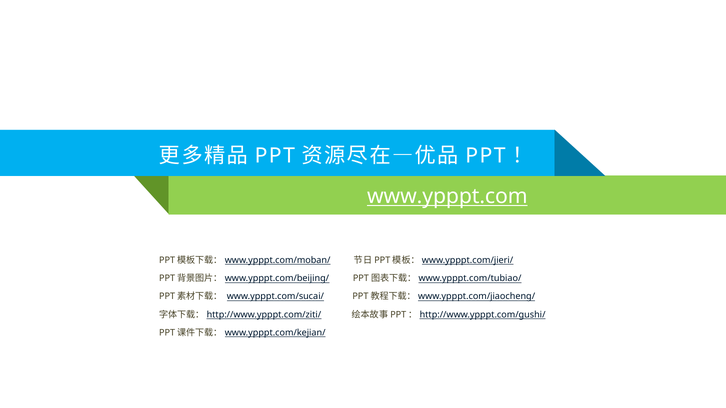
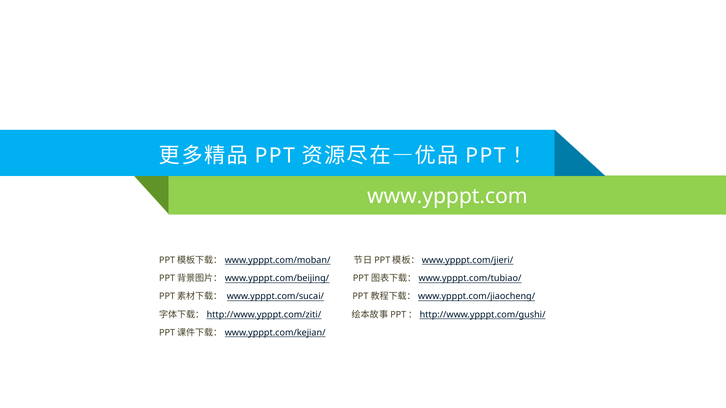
www.ypppt.com underline: present -> none
